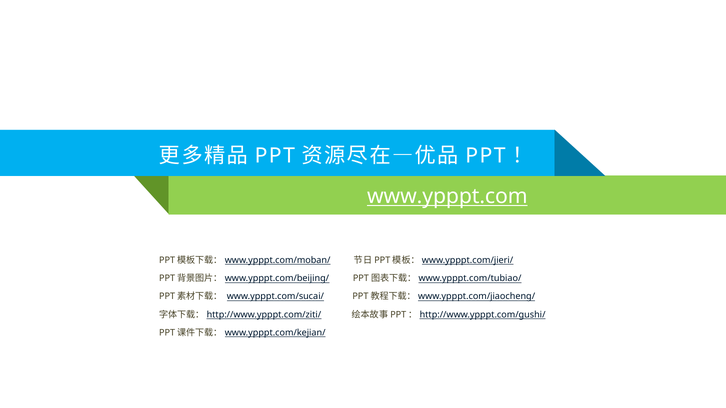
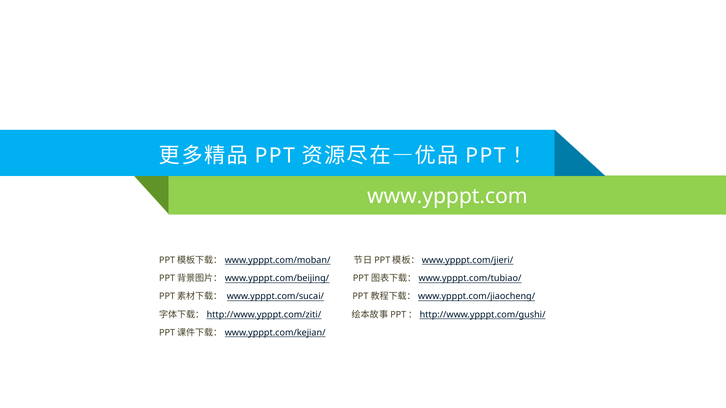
www.ypppt.com underline: present -> none
